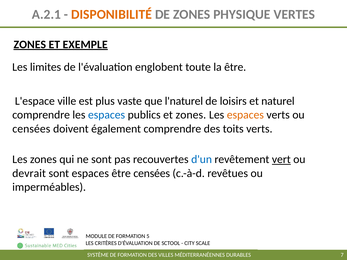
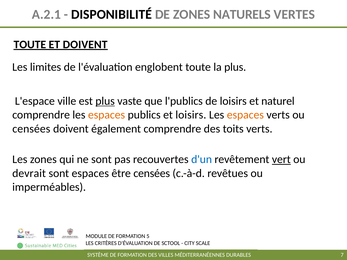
DISPONIBILITÉ colour: orange -> black
PHYSIQUE: PHYSIQUE -> NATURELS
ZONES at (30, 45): ZONES -> TOUTE
ET EXEMPLE: EXEMPLE -> DOIVENT
la être: être -> plus
plus at (105, 101) underline: none -> present
l'naturel: l'naturel -> l'publics
espaces at (107, 115) colour: blue -> orange
et zones: zones -> loisirs
